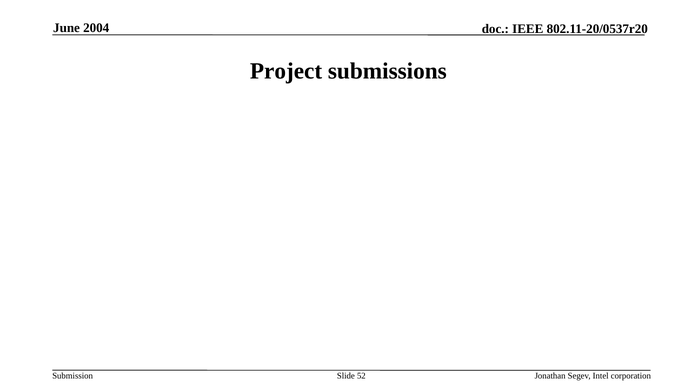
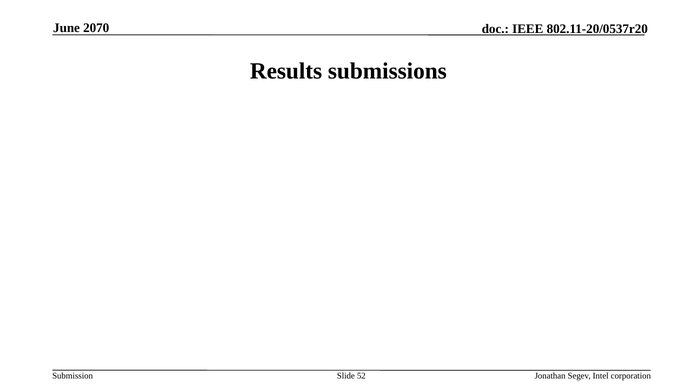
2004: 2004 -> 2070
Project: Project -> Results
